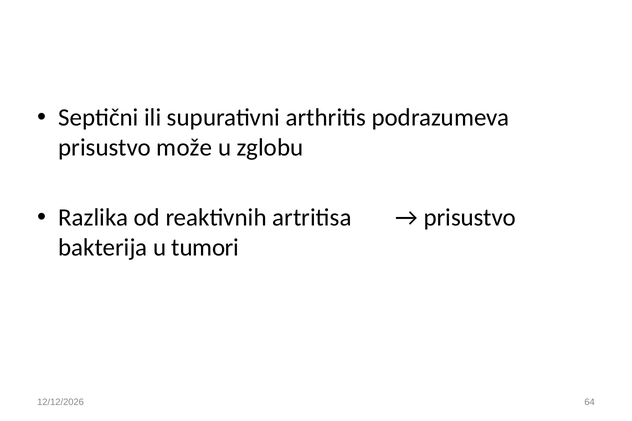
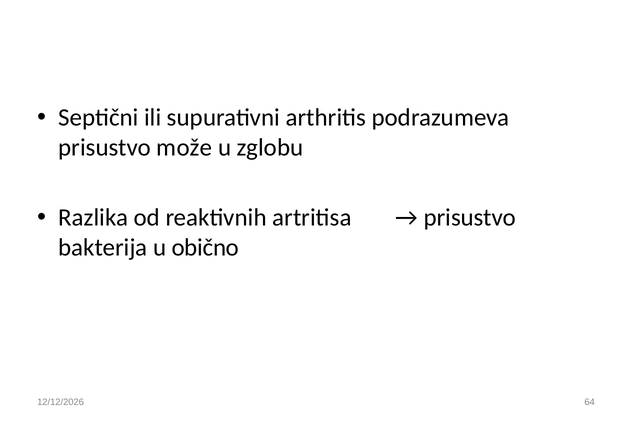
tumori: tumori -> obično
